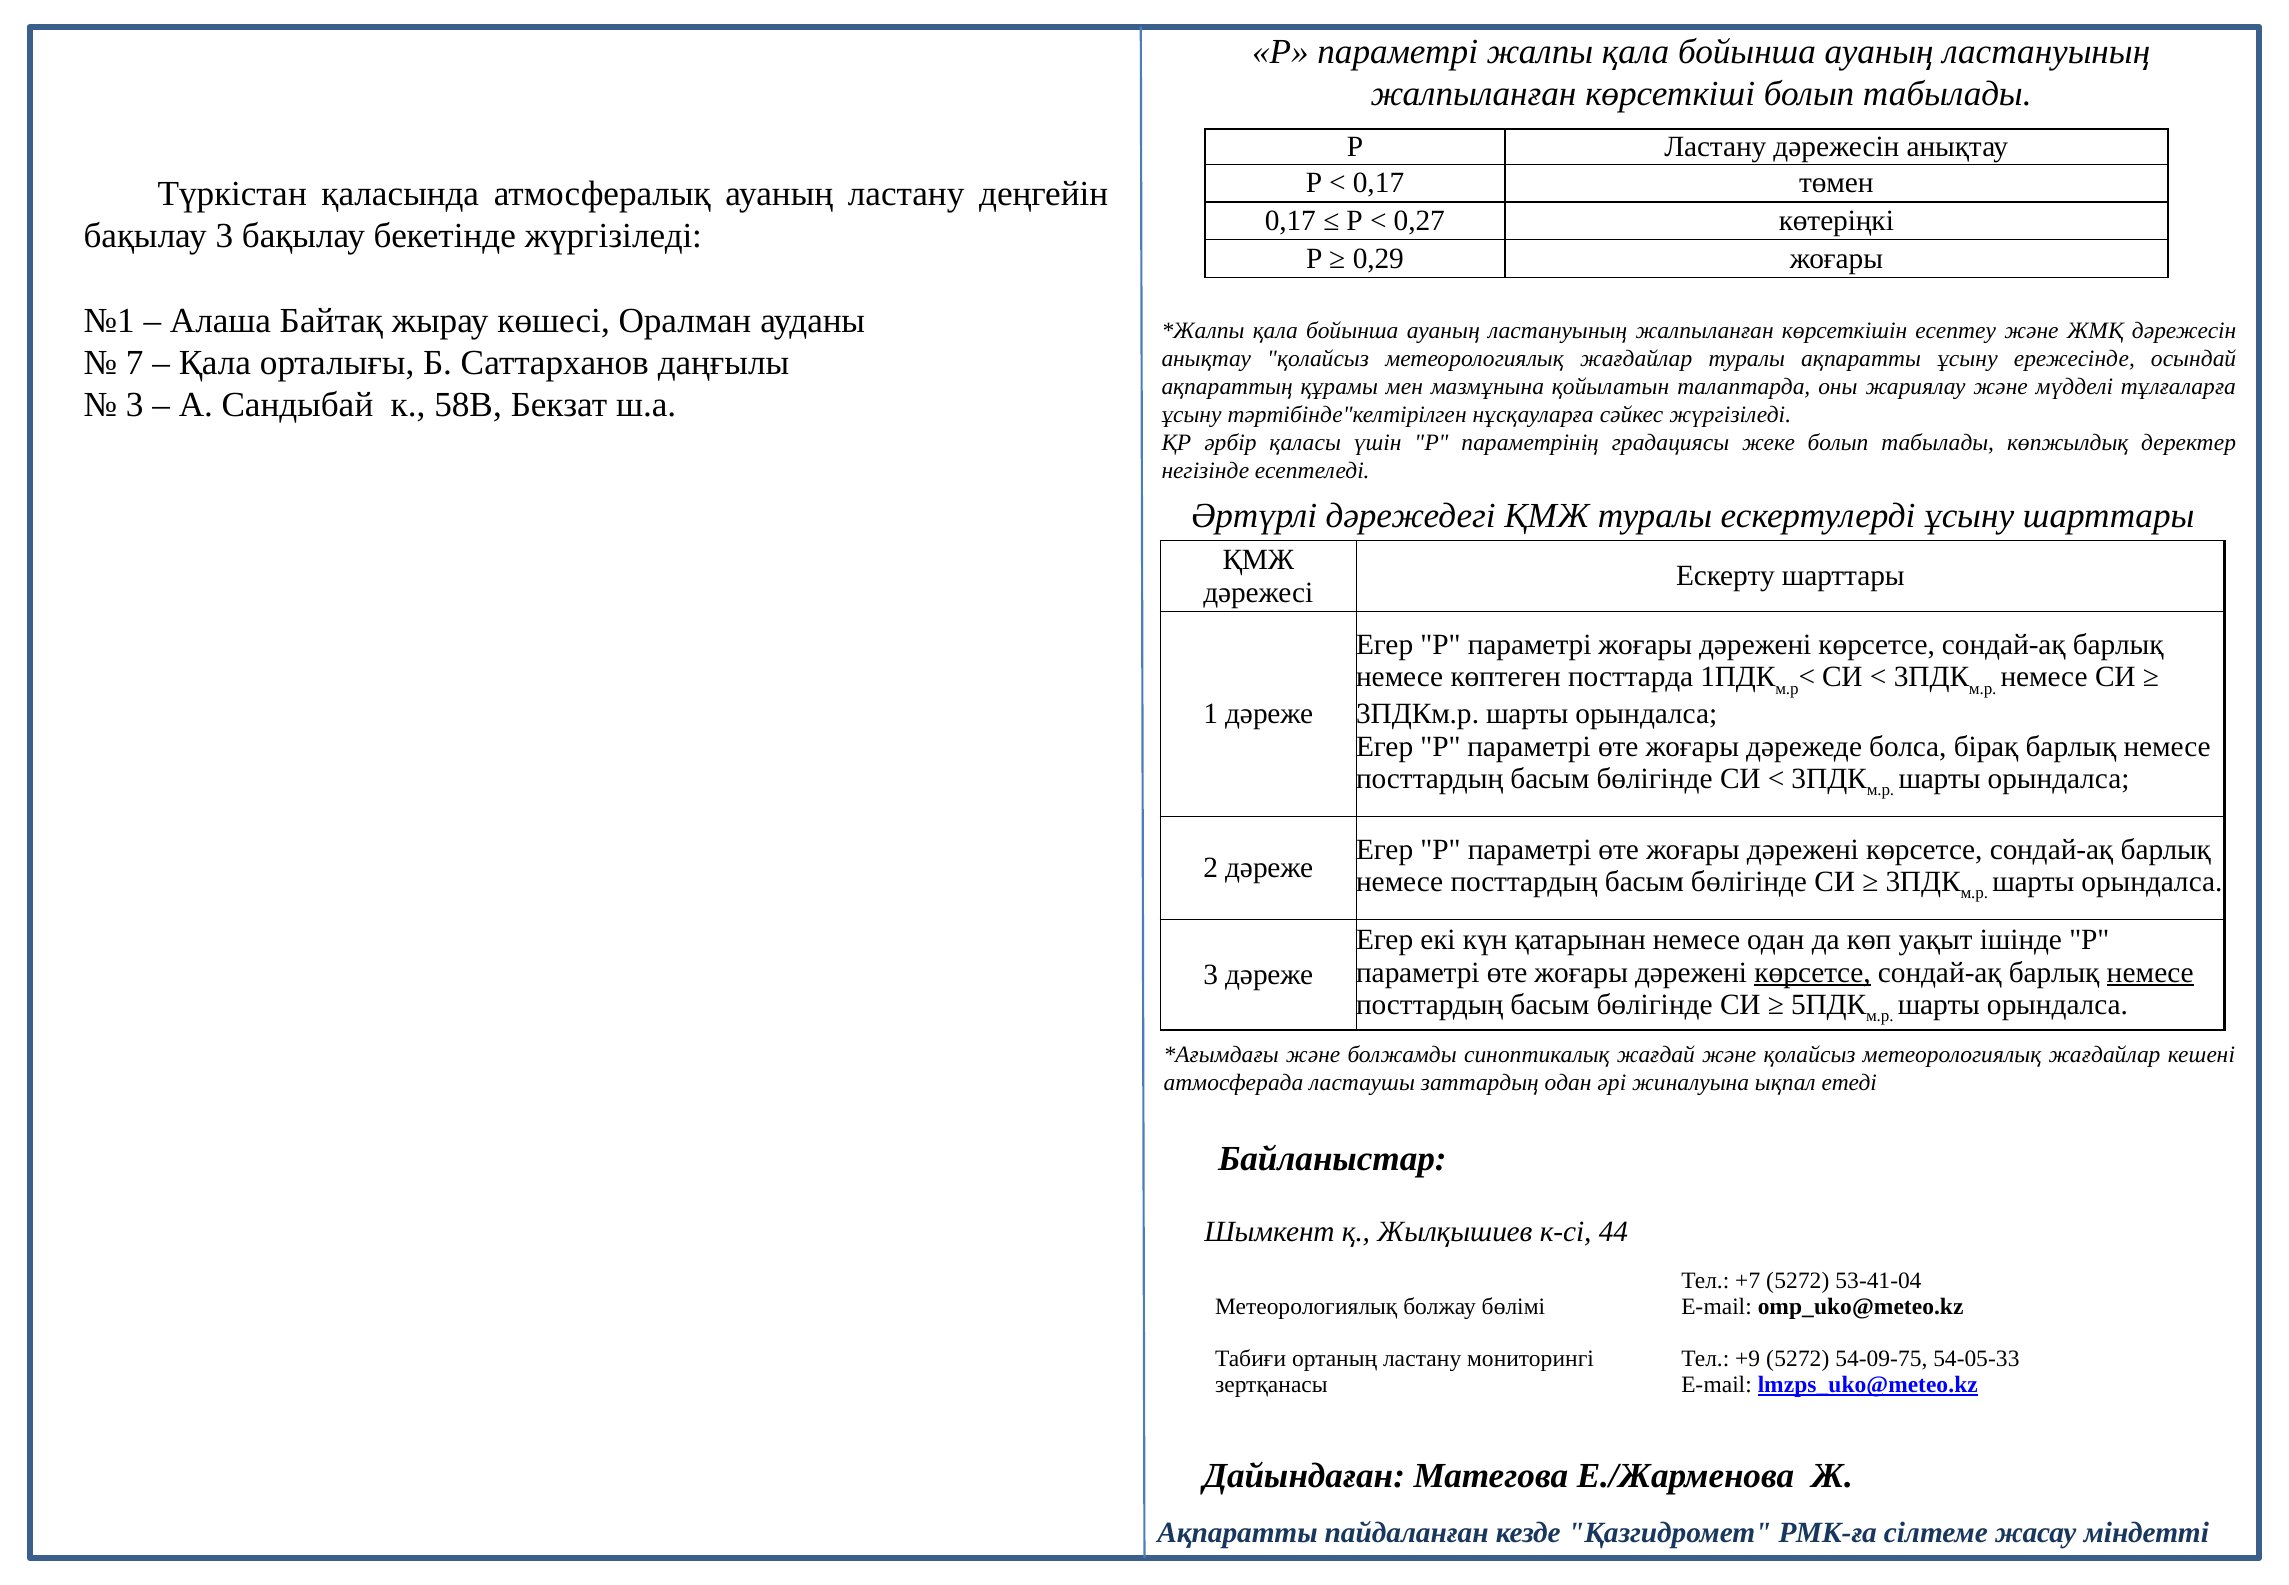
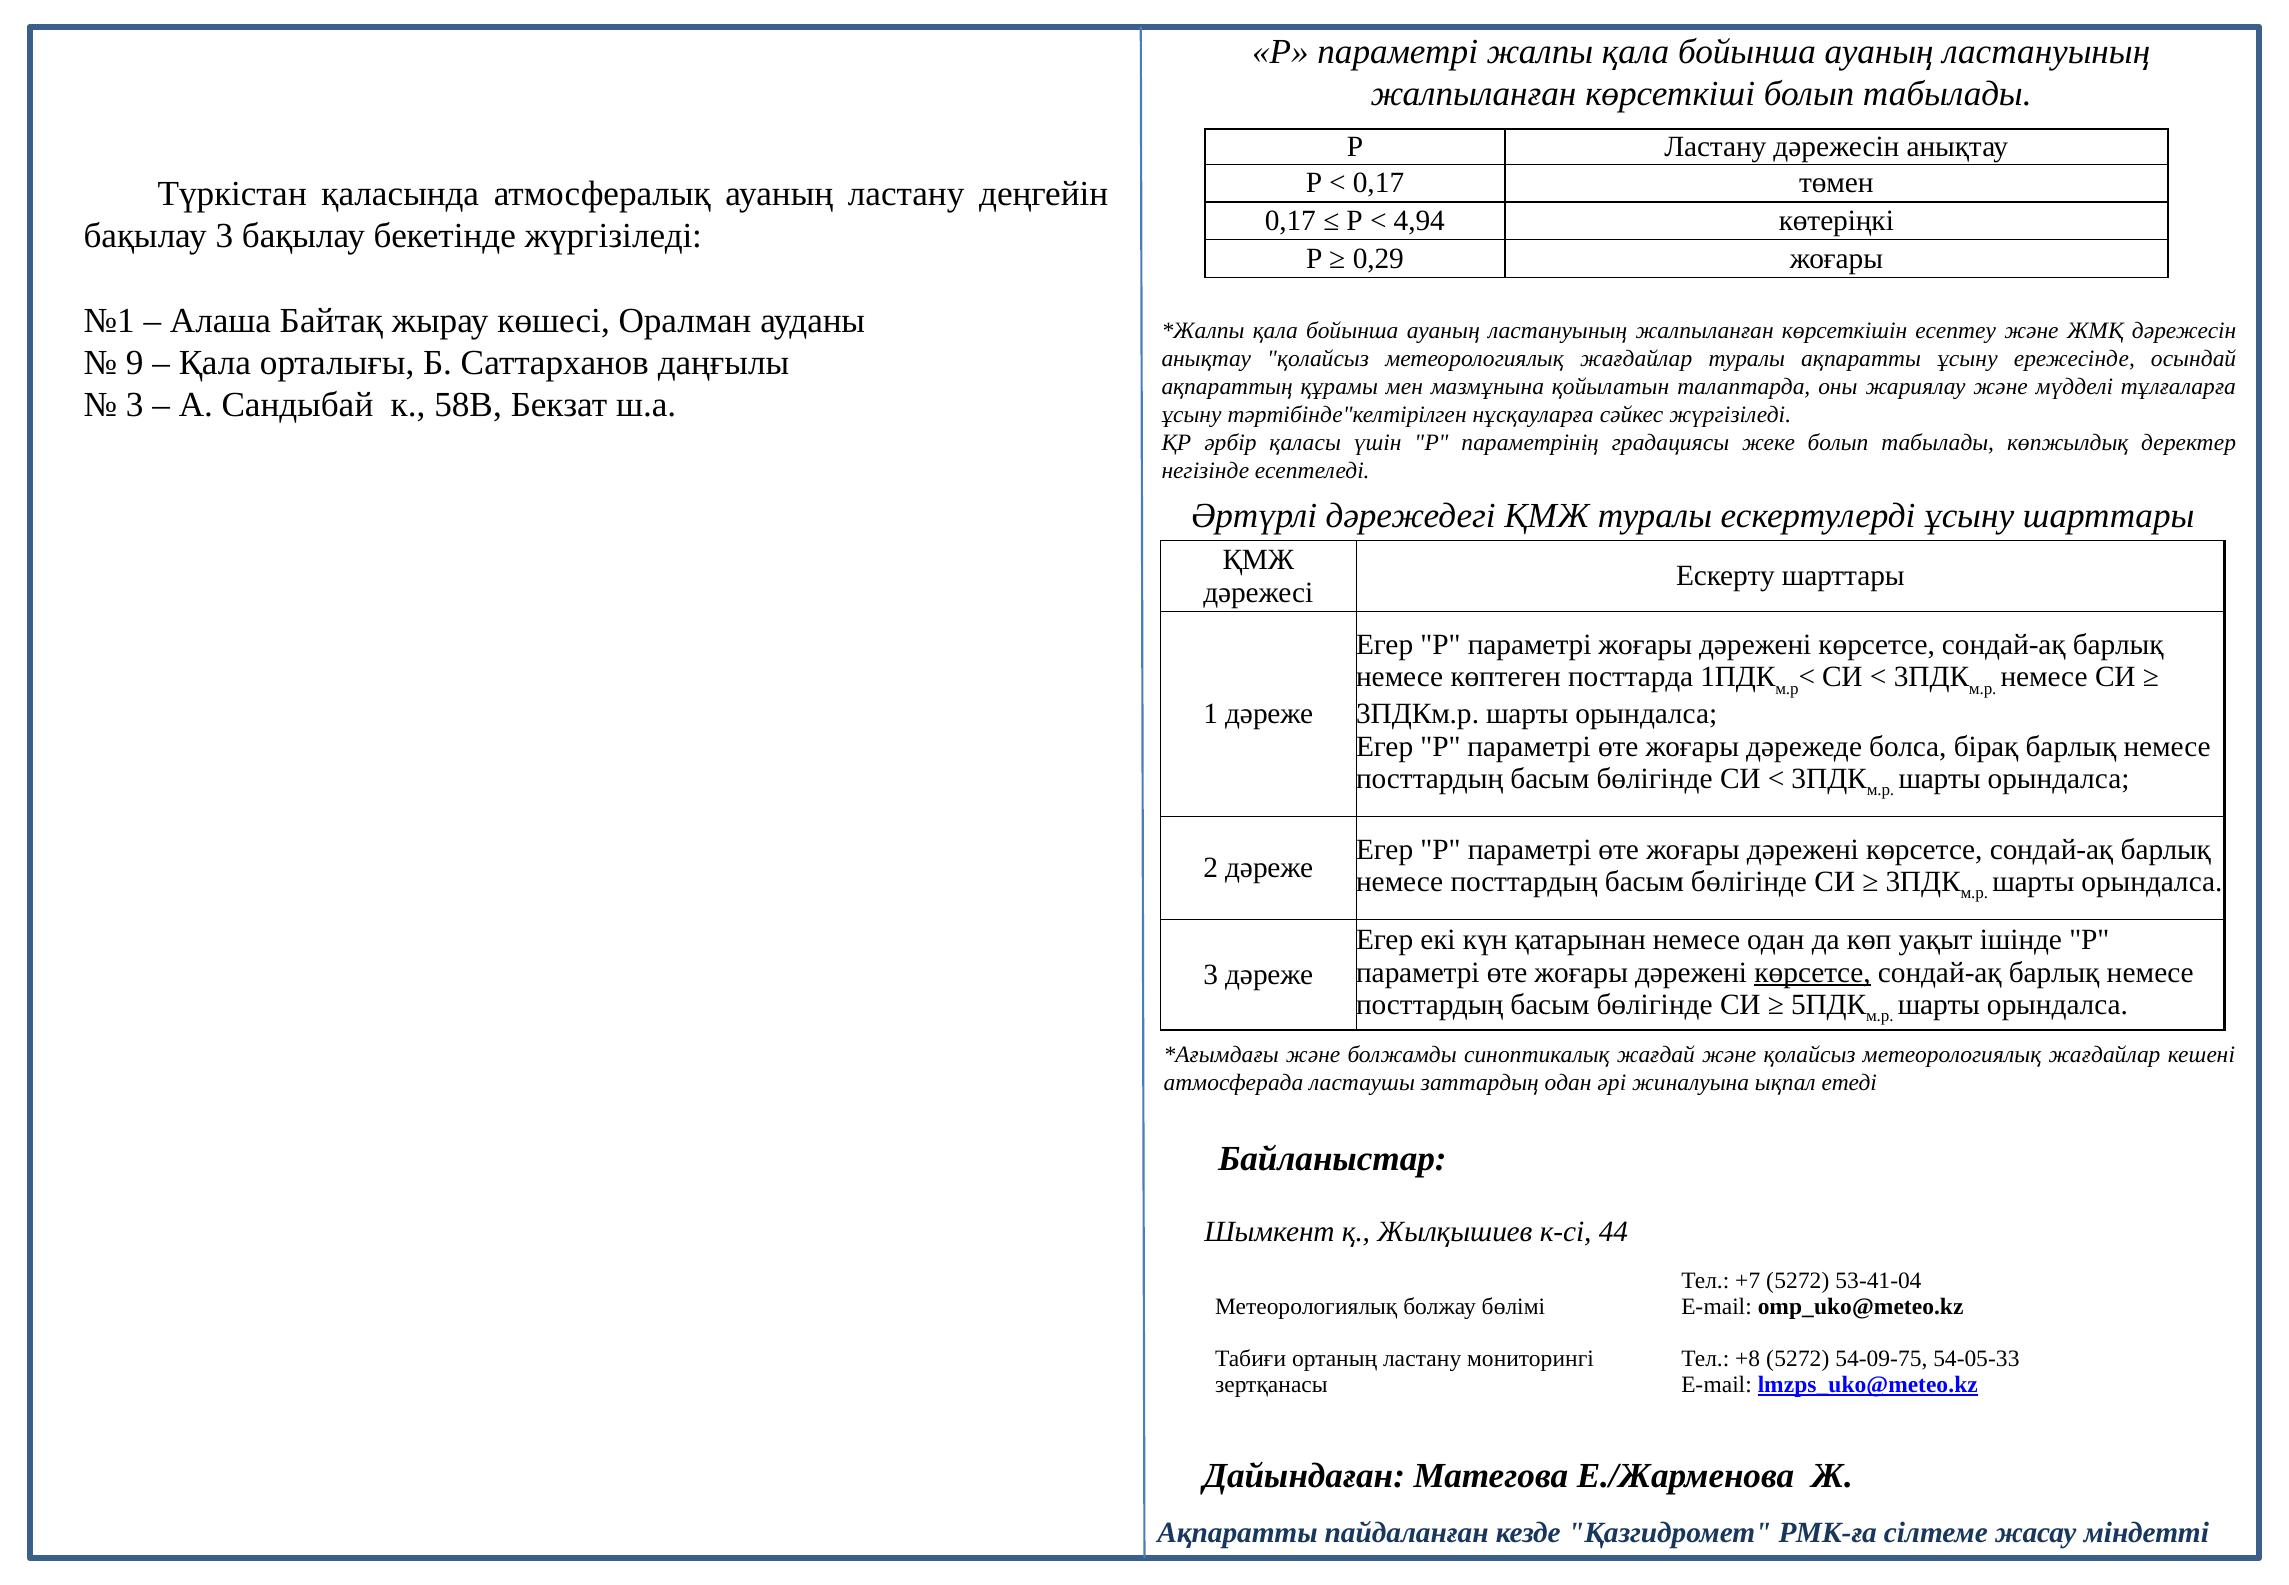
0,27: 0,27 -> 4,94
7: 7 -> 9
немесе at (2150, 972) underline: present -> none
+9: +9 -> +8
